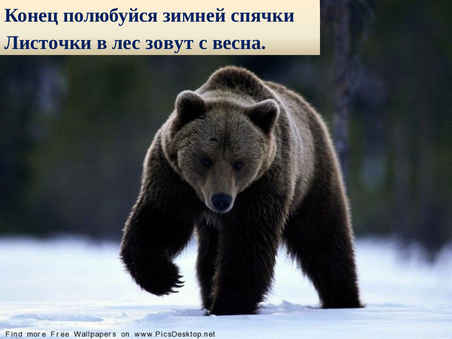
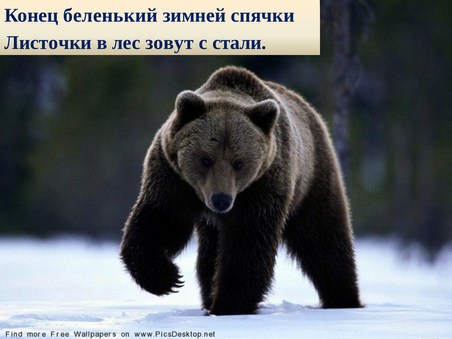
полюбуйся: полюбуйся -> беленький
весна: весна -> стали
